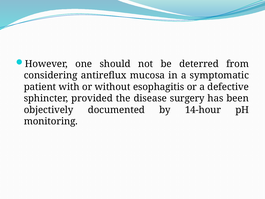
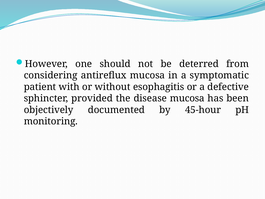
disease surgery: surgery -> mucosa
14-hour: 14-hour -> 45-hour
